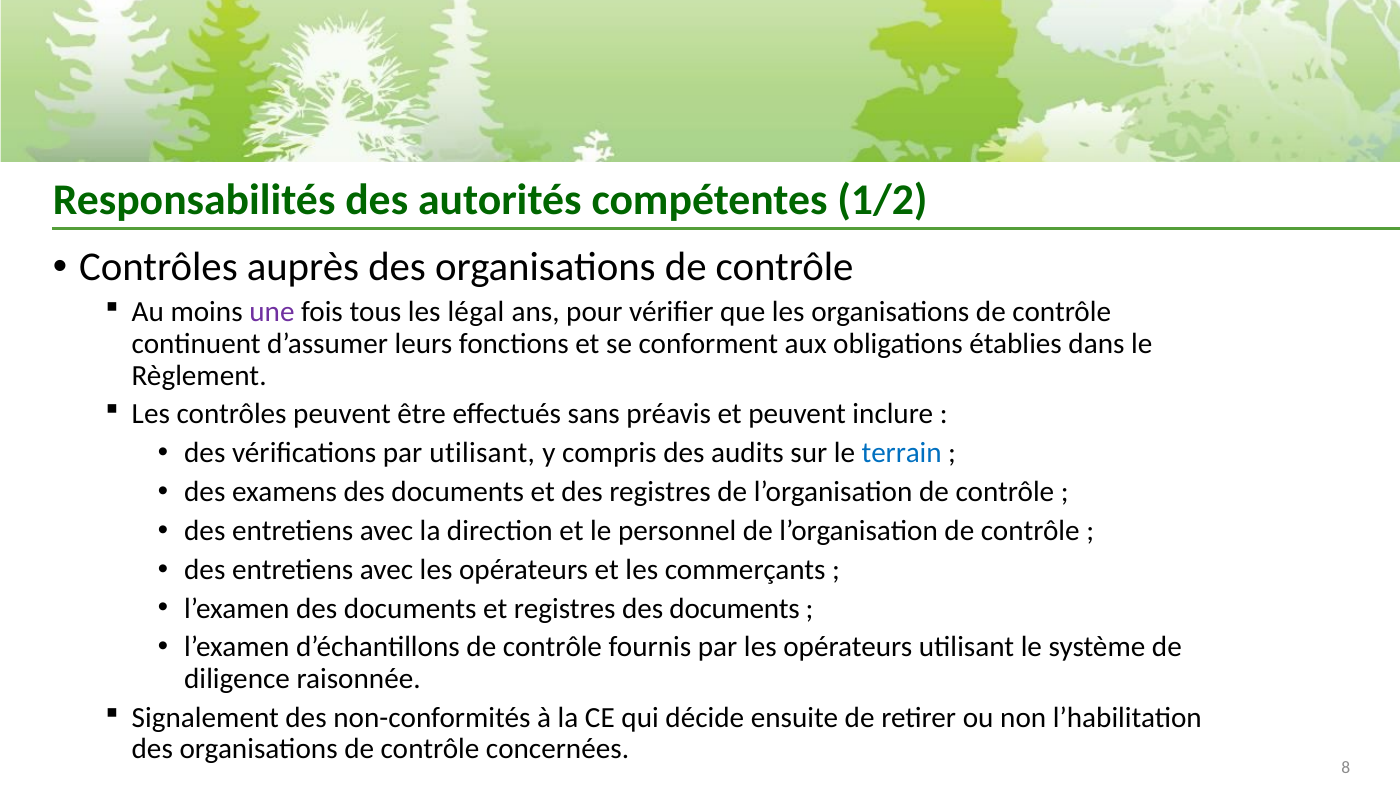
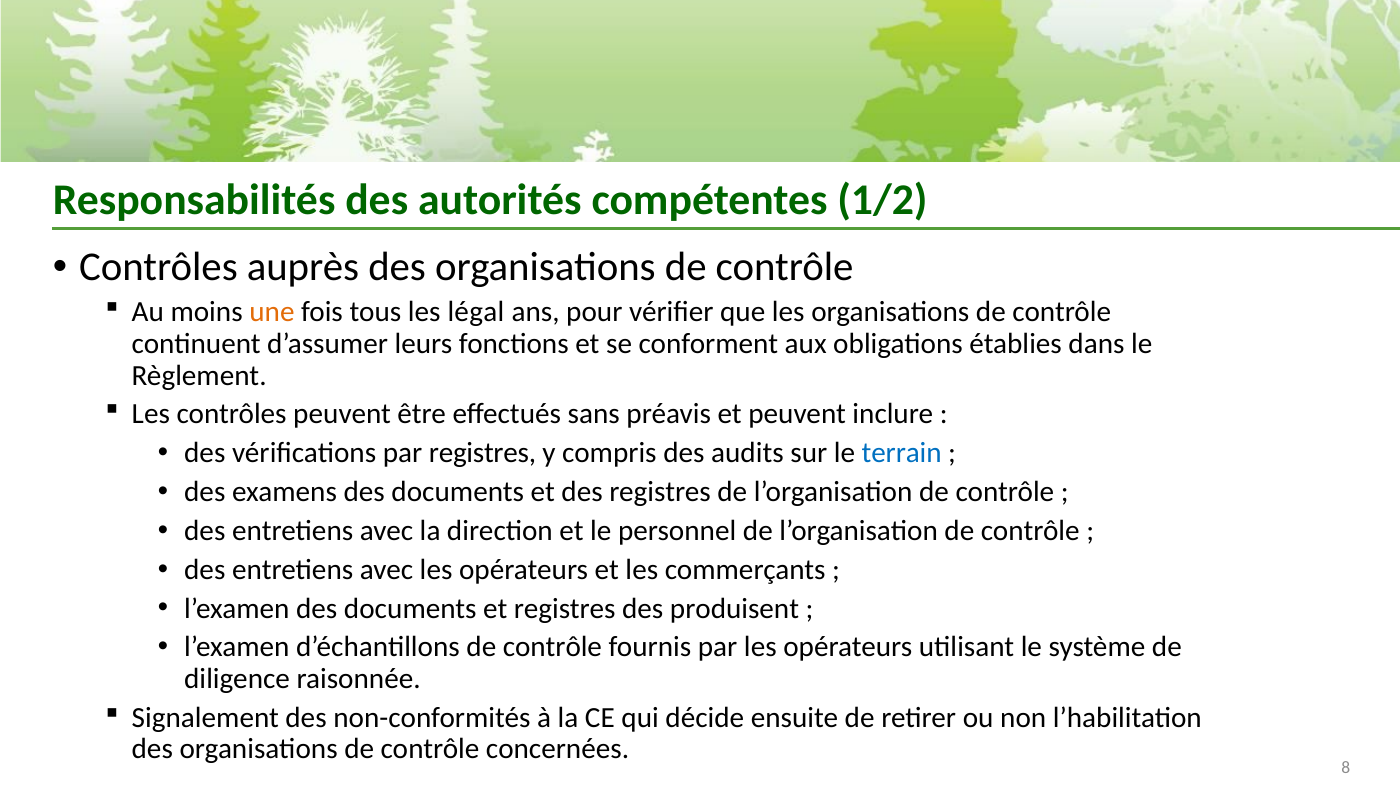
une colour: purple -> orange
par utilisant: utilisant -> registres
registres des documents: documents -> produisent
